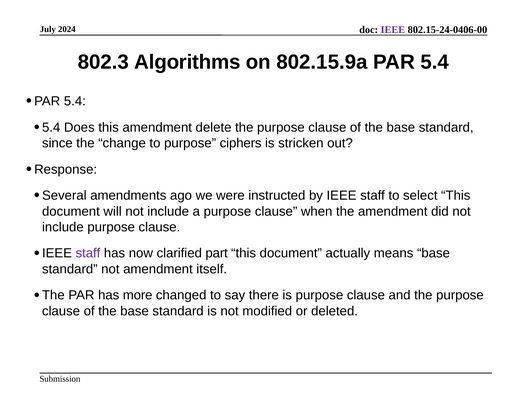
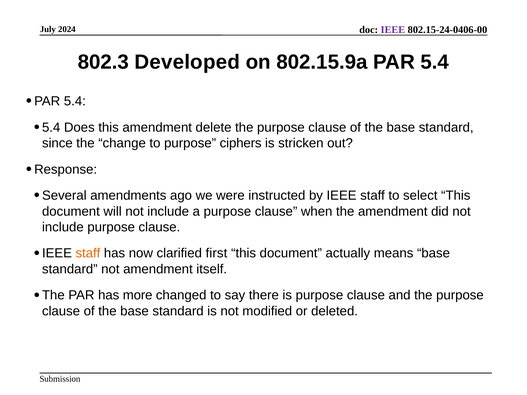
Algorithms: Algorithms -> Developed
staff at (88, 253) colour: purple -> orange
part: part -> first
